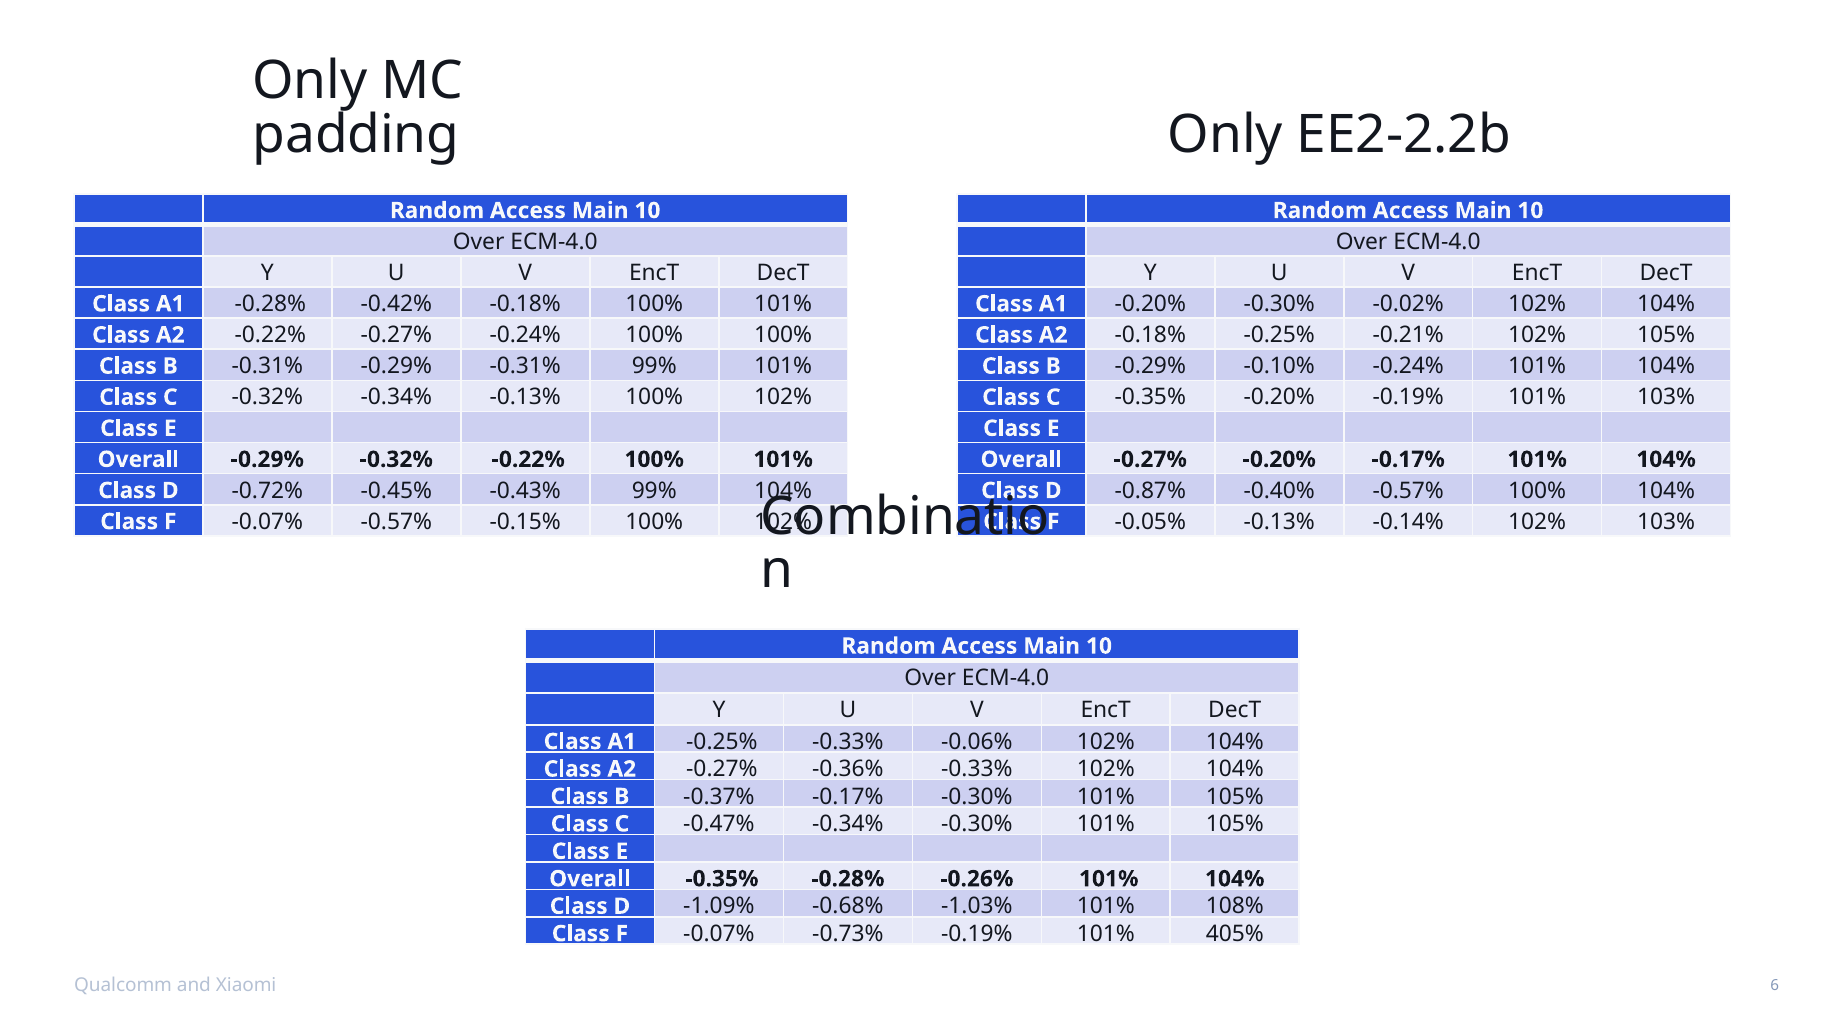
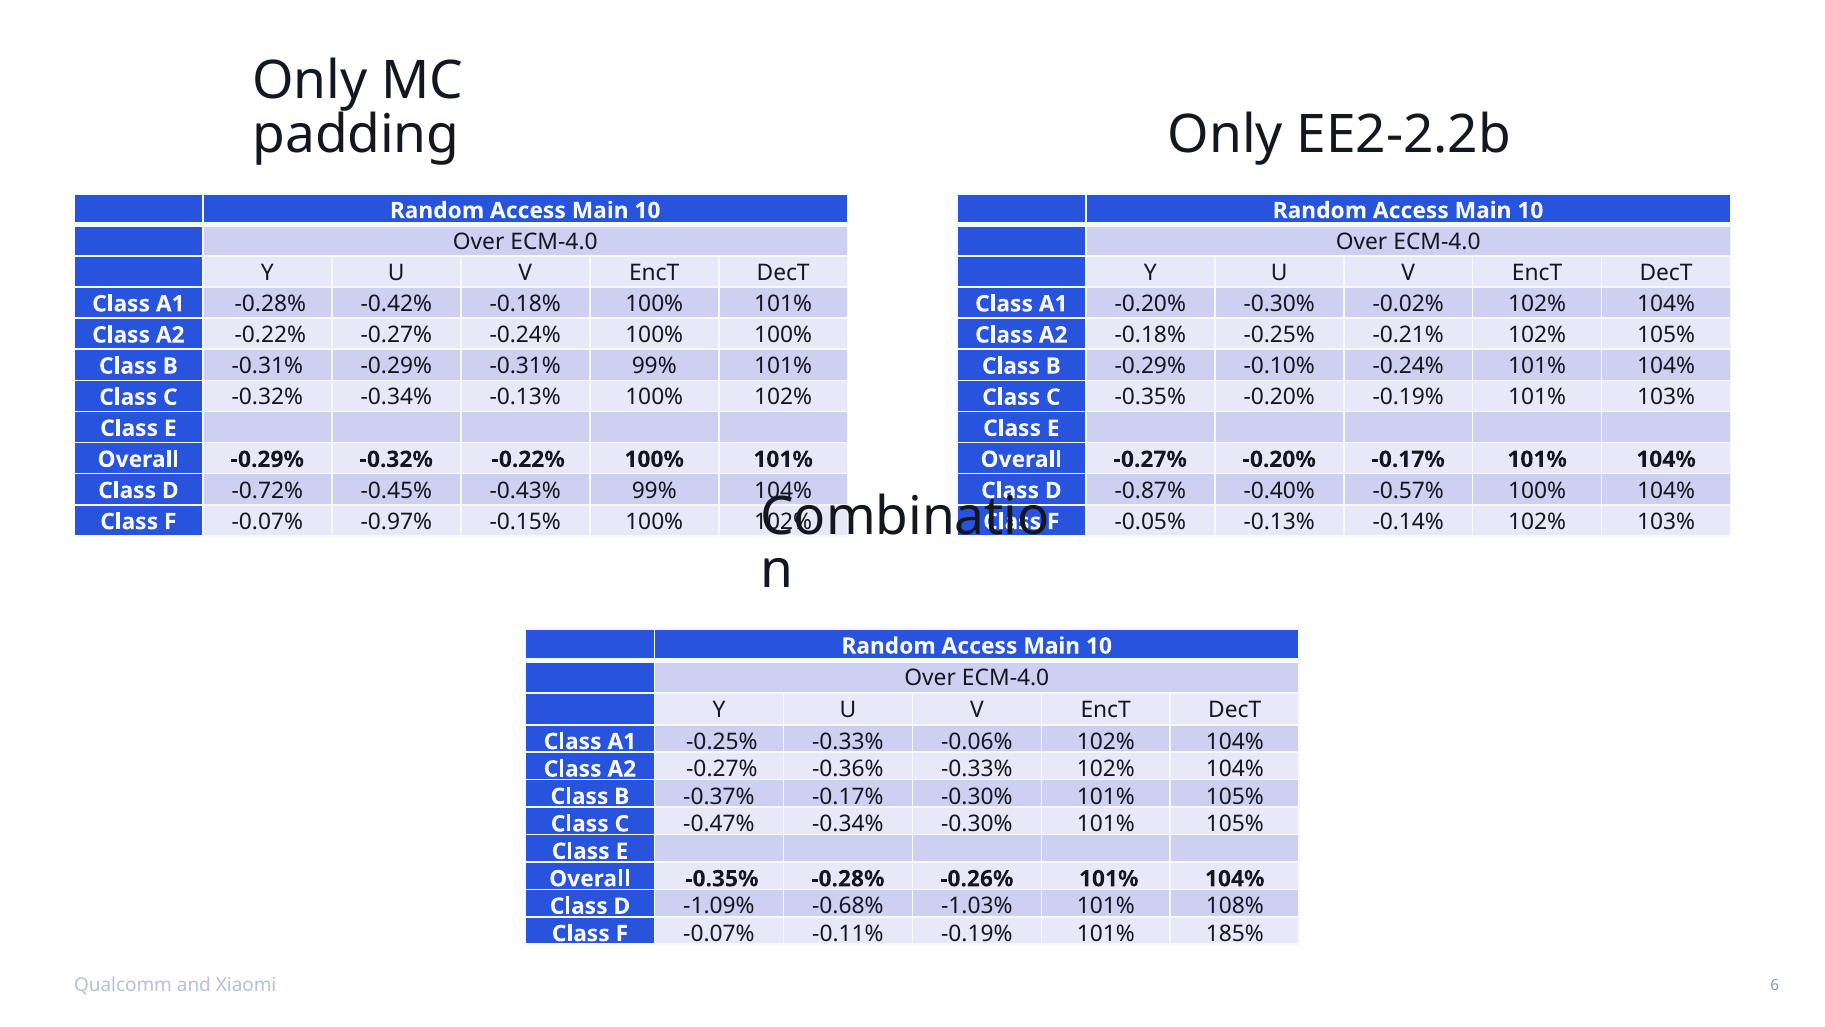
-0.07% -0.57%: -0.57% -> -0.97%
-0.73%: -0.73% -> -0.11%
405%: 405% -> 185%
